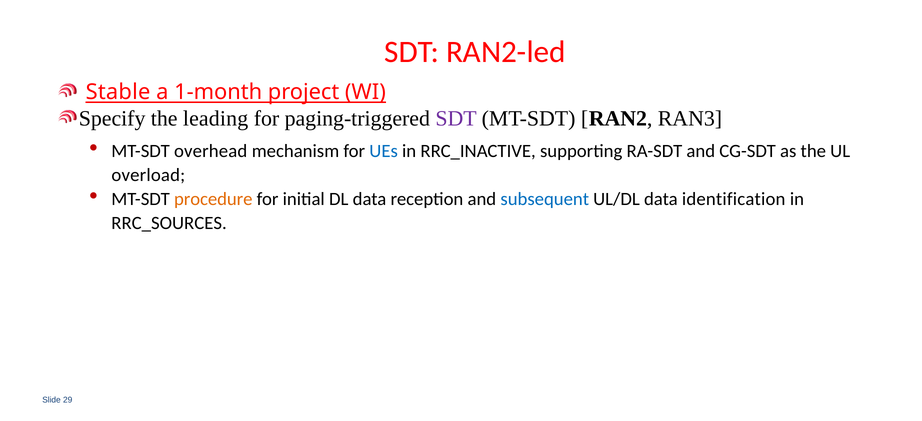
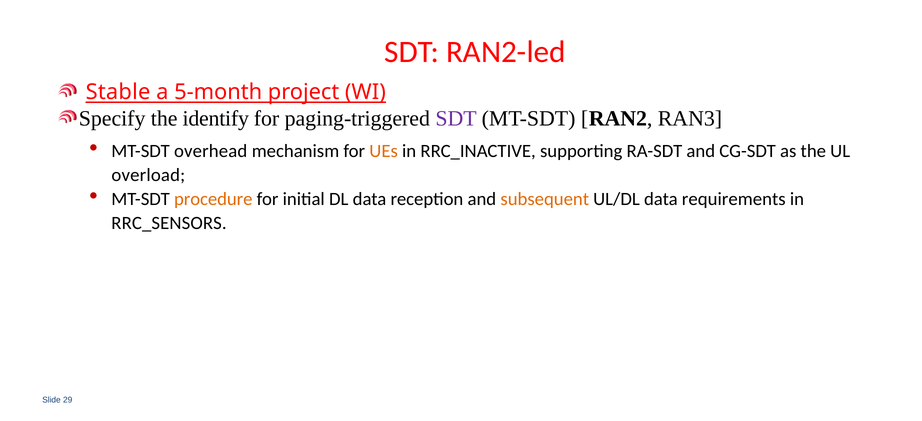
1-month: 1-month -> 5-month
leading: leading -> identify
UEs colour: blue -> orange
subsequent colour: blue -> orange
identification: identification -> requirements
RRC_SOURCES: RRC_SOURCES -> RRC_SENSORS
